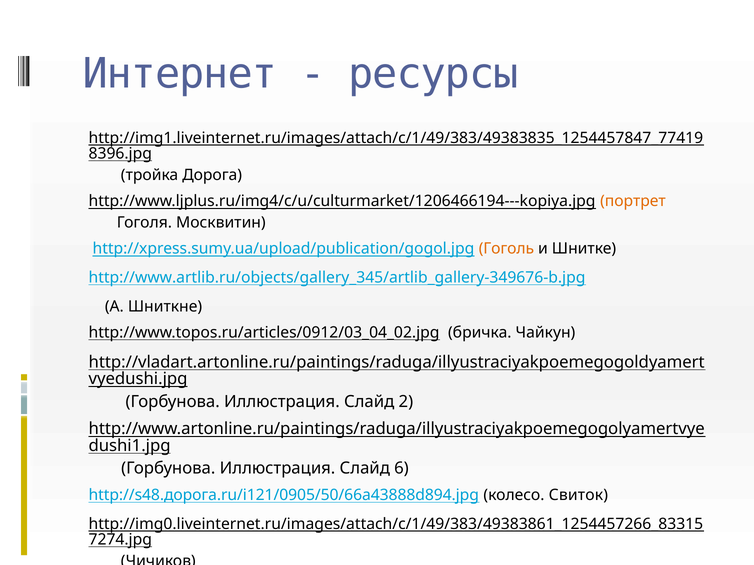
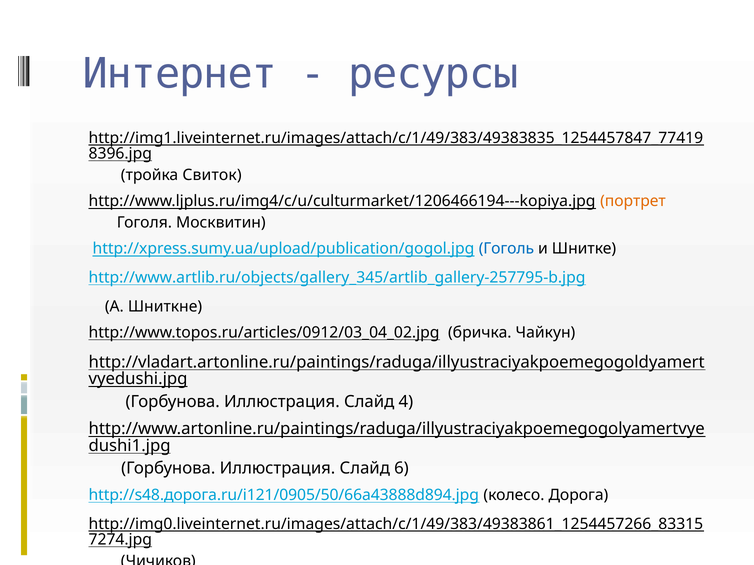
Дорога: Дорога -> Свиток
Гоголь colour: orange -> blue
http://www.artlib.ru/objects/gallery_345/artlib_gallery-349676-b.jpg: http://www.artlib.ru/objects/gallery_345/artlib_gallery-349676-b.jpg -> http://www.artlib.ru/objects/gallery_345/artlib_gallery-257795-b.jpg
2: 2 -> 4
Свиток: Свиток -> Дорога
